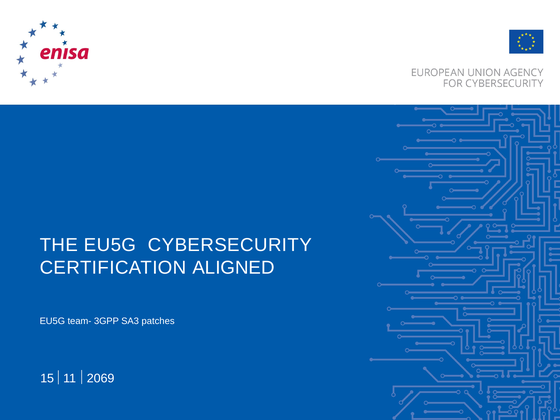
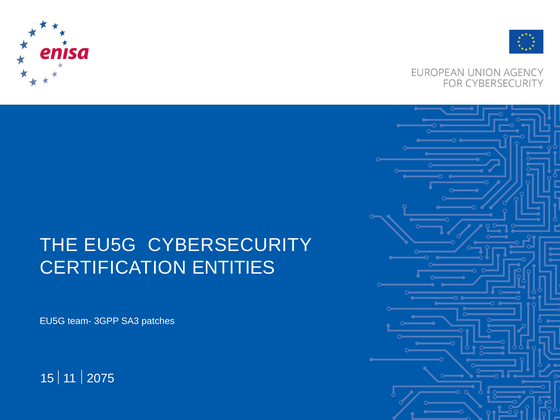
ALIGNED: ALIGNED -> ENTITIES
2069: 2069 -> 2075
